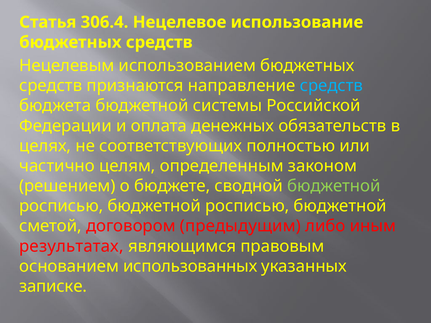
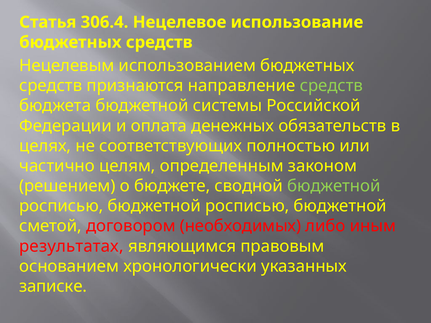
средств at (331, 86) colour: light blue -> light green
предыдущим: предыдущим -> необходимых
использованных: использованных -> хронологически
